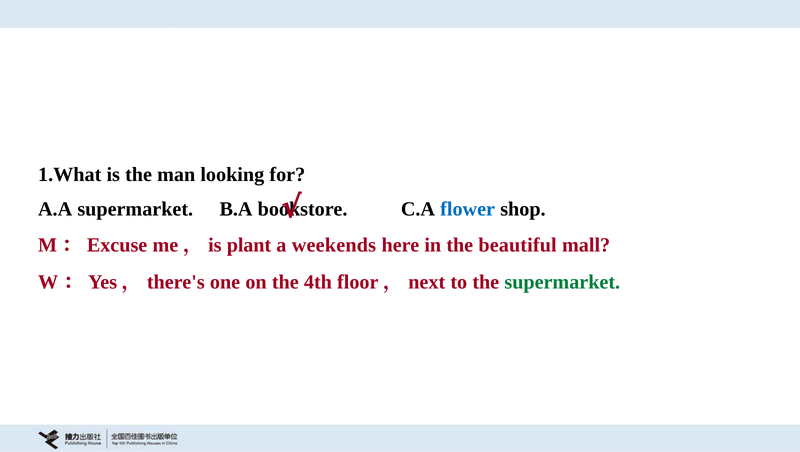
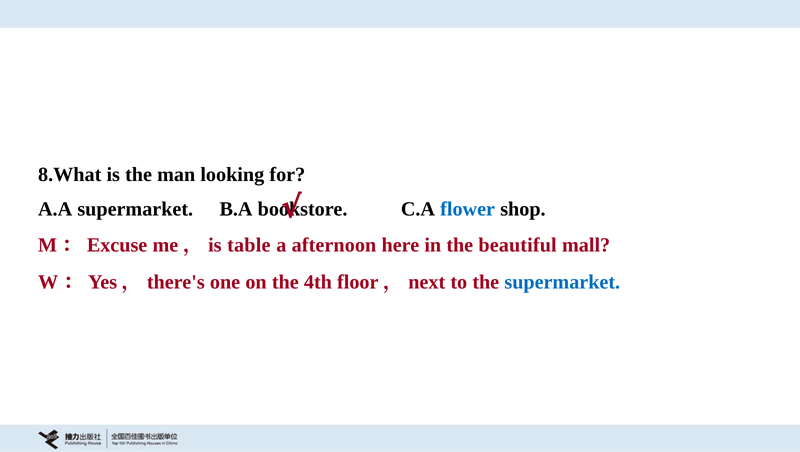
1.What: 1.What -> 8.What
plant: plant -> table
weekends: weekends -> afternoon
supermarket at (562, 282) colour: green -> blue
